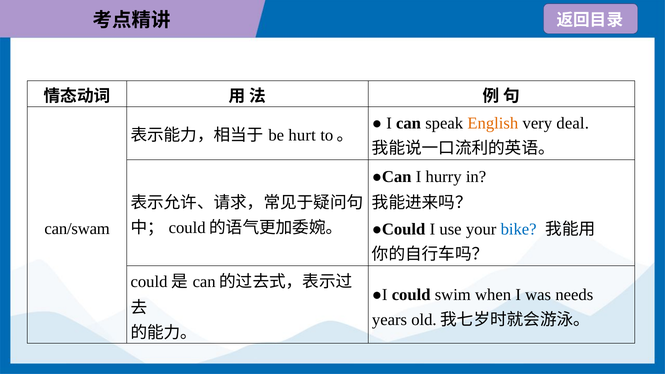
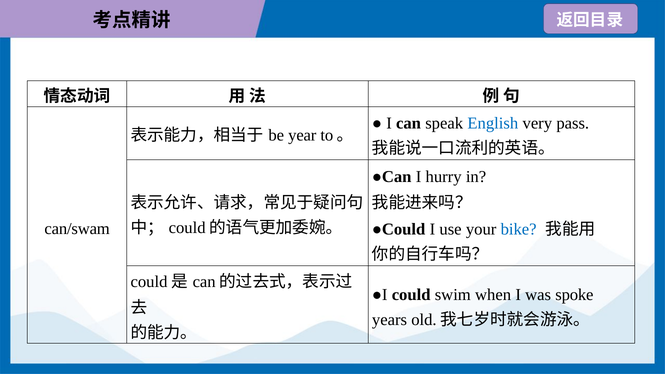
English colour: orange -> blue
deal: deal -> pass
hurt: hurt -> year
needs: needs -> spoke
